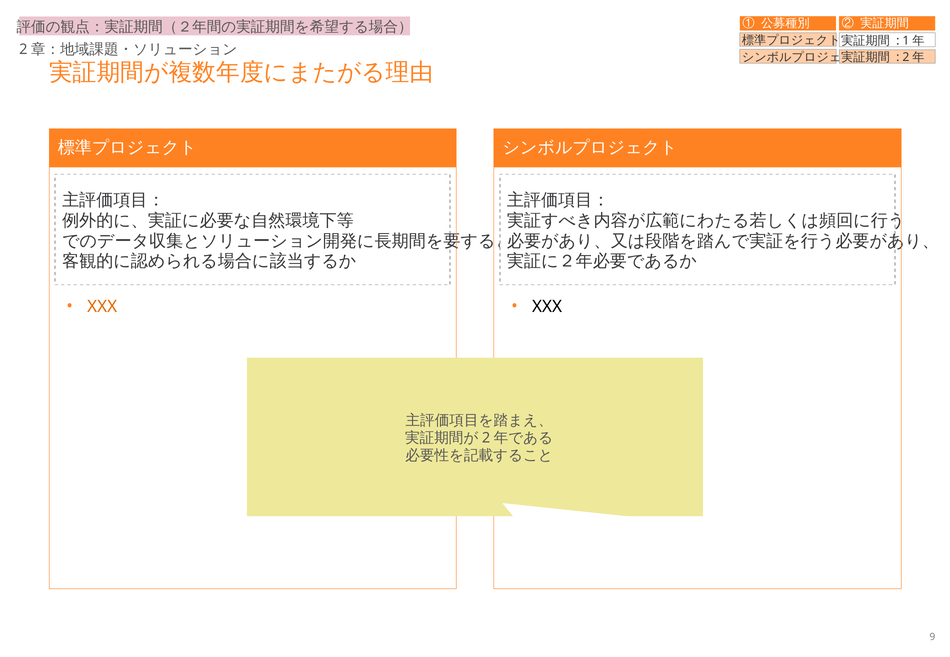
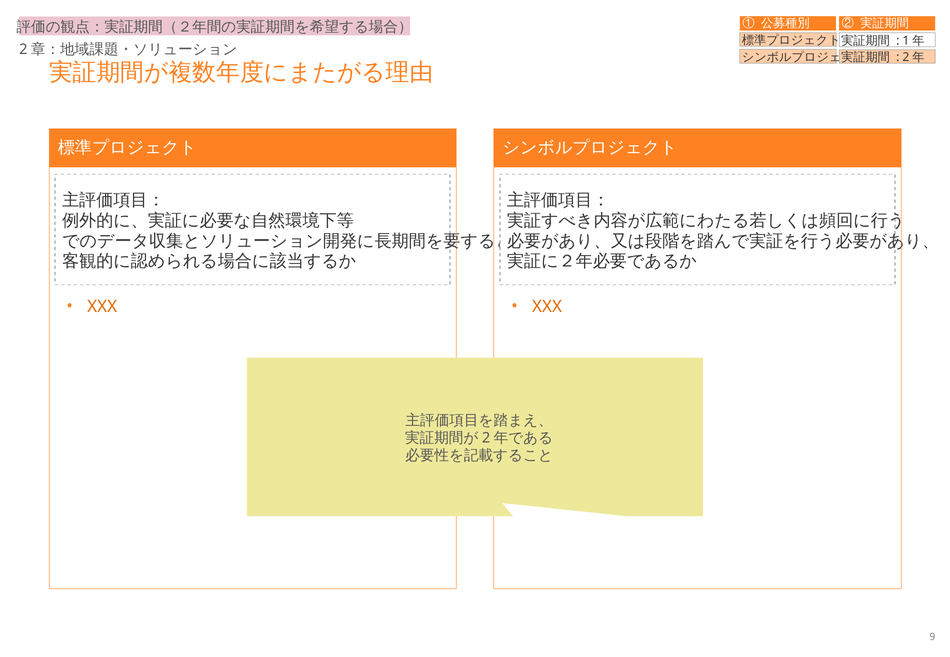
XXX at (547, 307) colour: black -> orange
